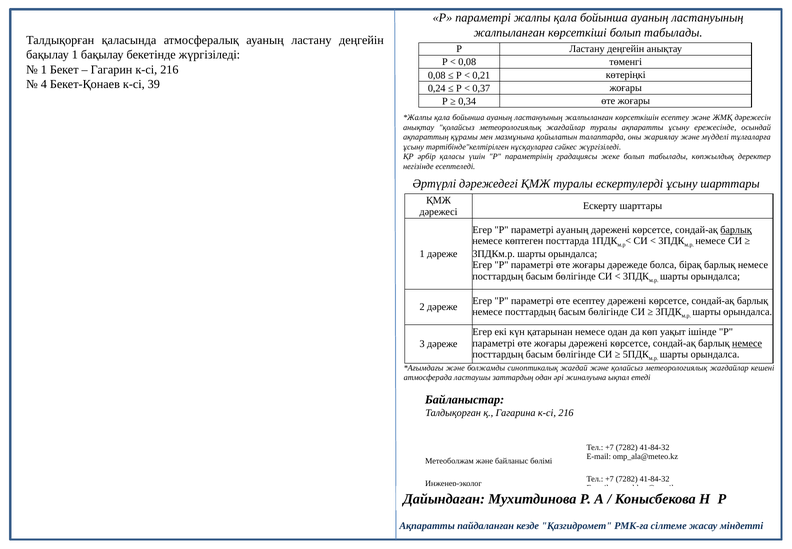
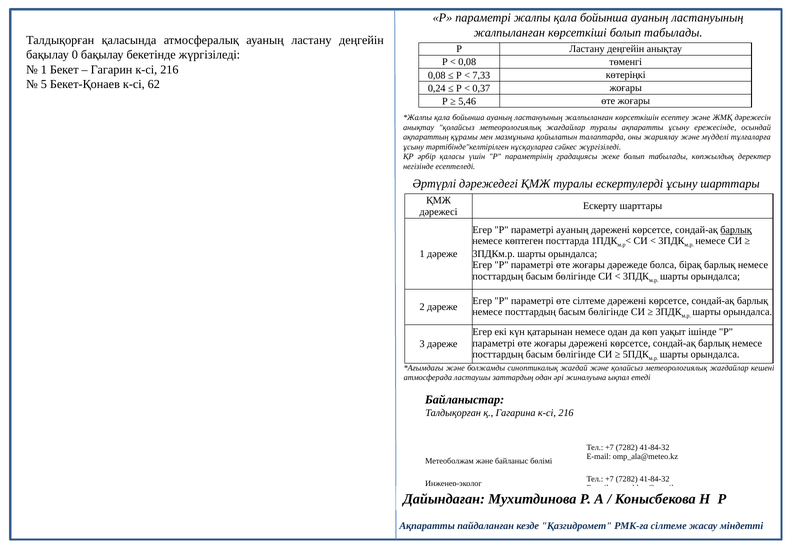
бақылау 1: 1 -> 0
0,21: 0,21 -> 7,33
4: 4 -> 5
39: 39 -> 62
0,34: 0,34 -> 5,46
өте есептеу: есептеу -> сілтеме
немесе at (747, 343) underline: present -> none
